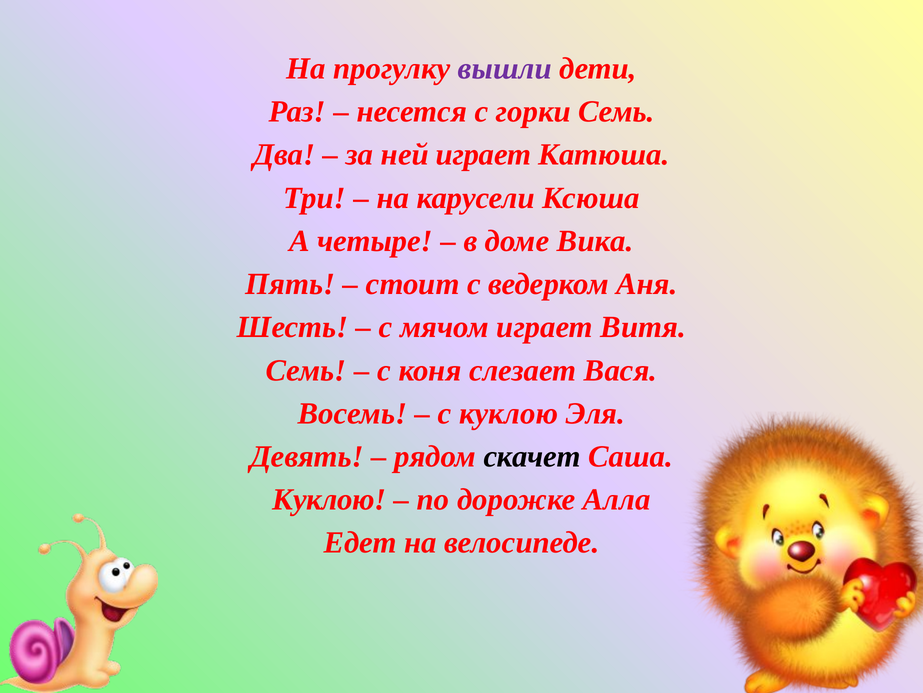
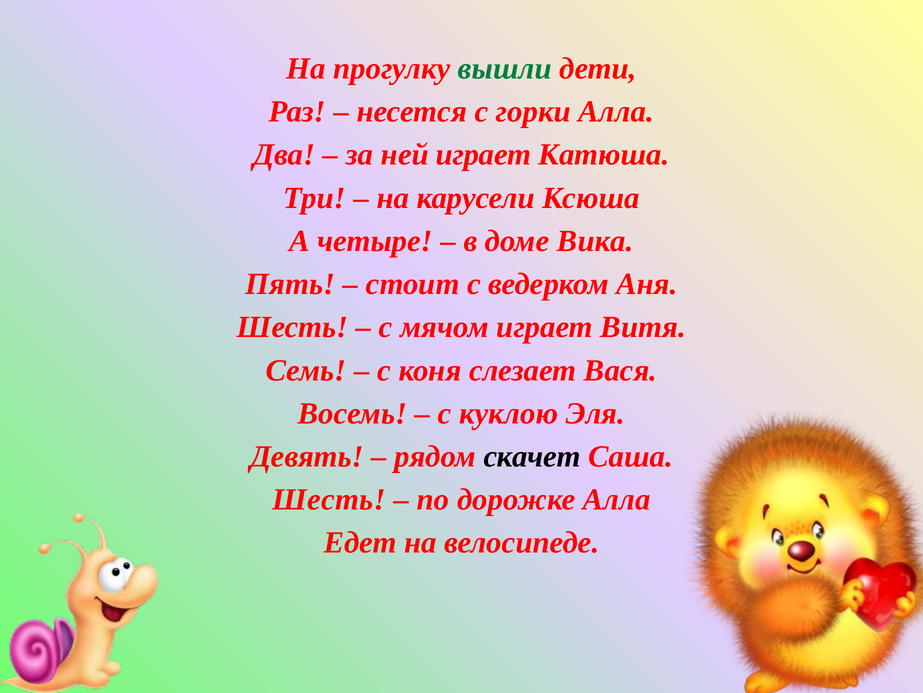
вышли colour: purple -> green
горки Семь: Семь -> Алла
Куклою at (329, 499): Куклою -> Шесть
